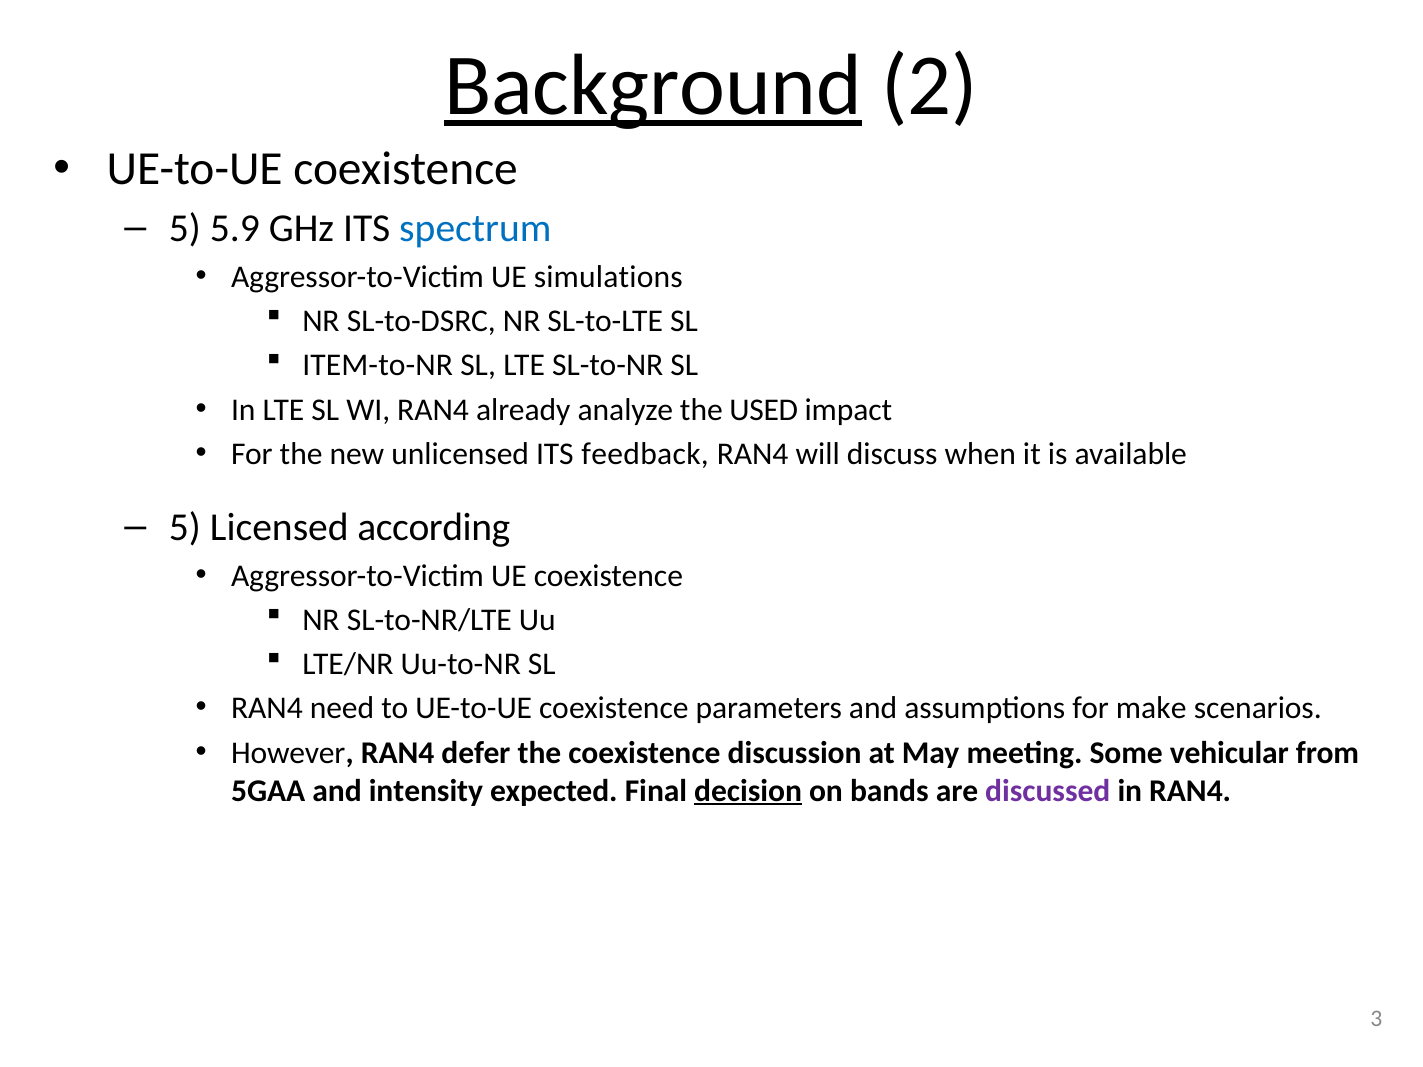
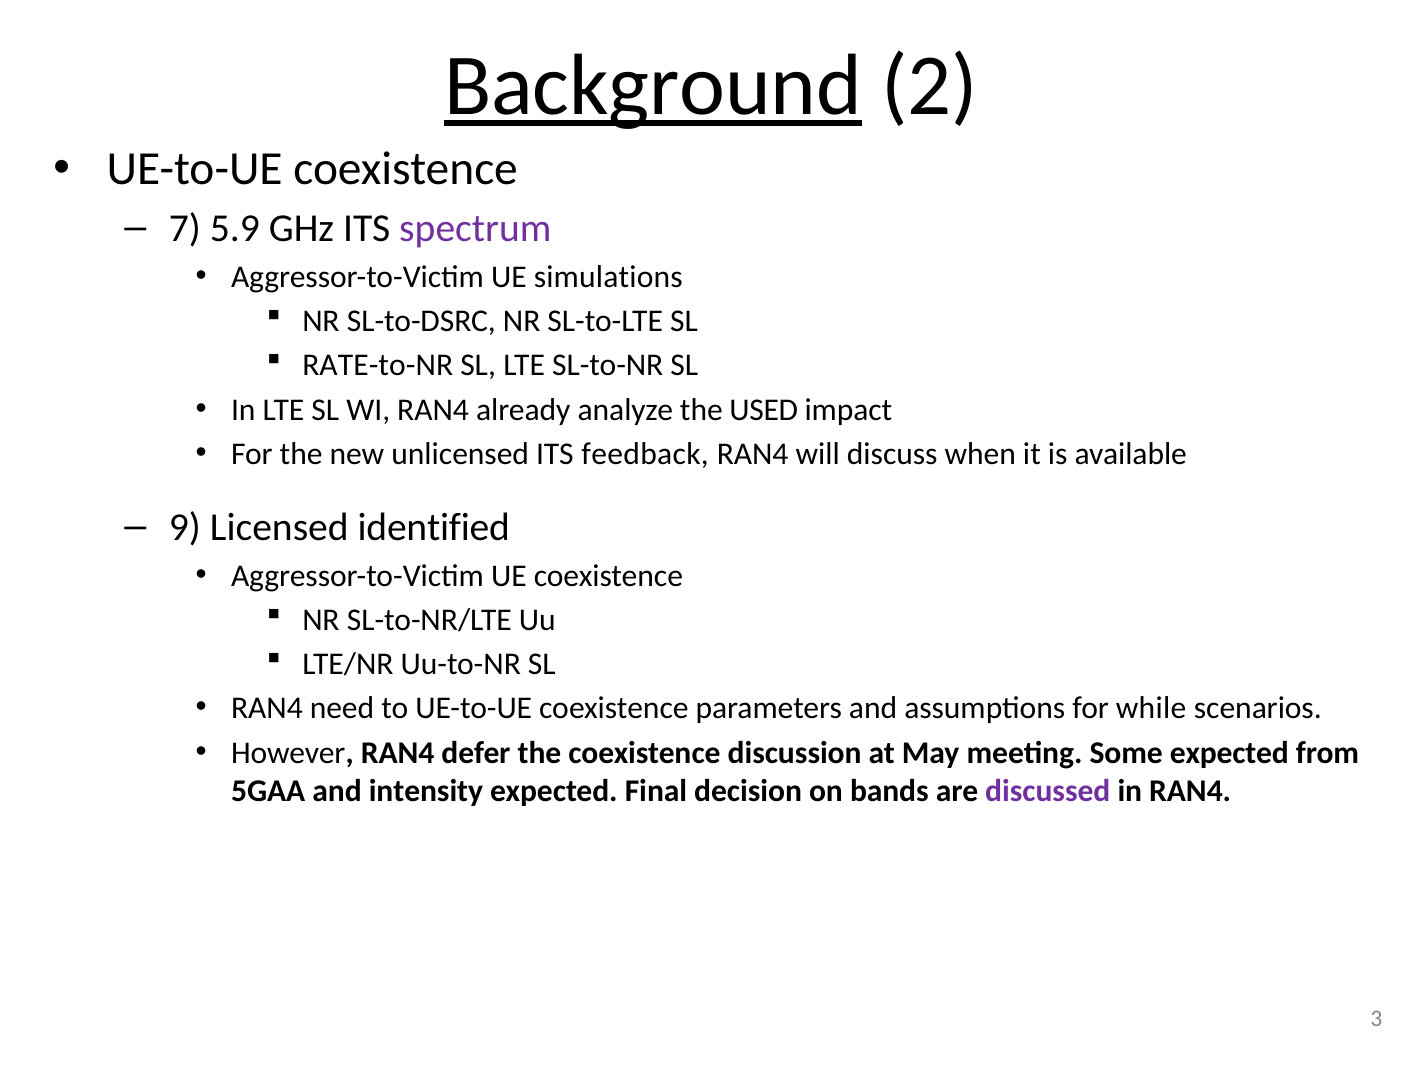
5 at (185, 229): 5 -> 7
spectrum colour: blue -> purple
ITEM-to-NR: ITEM-to-NR -> RATE-to-NR
5 at (185, 527): 5 -> 9
according: according -> identified
make: make -> while
Some vehicular: vehicular -> expected
decision underline: present -> none
